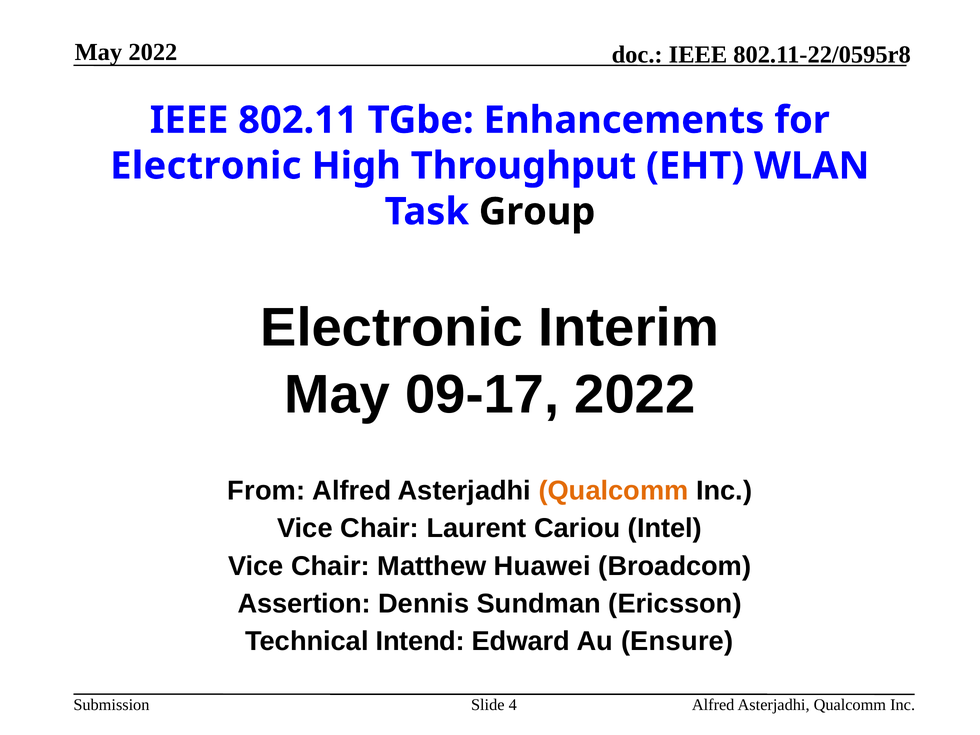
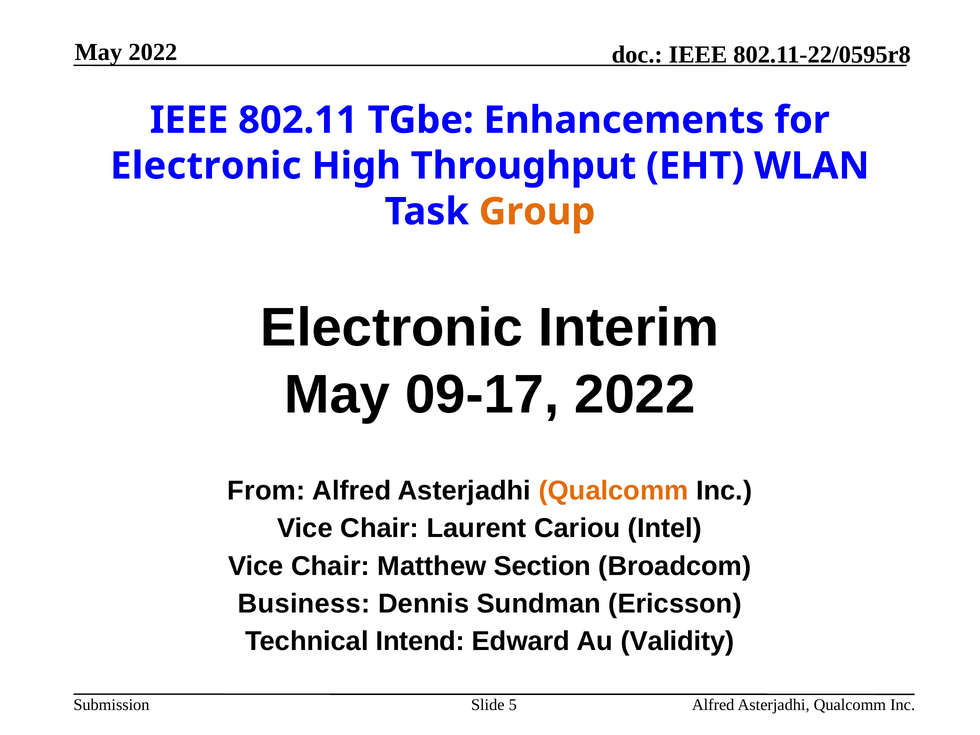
Group colour: black -> orange
Huawei: Huawei -> Section
Assertion: Assertion -> Business
Ensure: Ensure -> Validity
4: 4 -> 5
